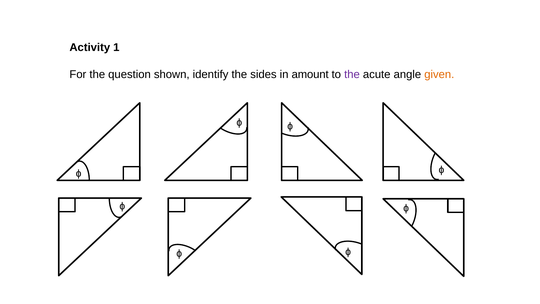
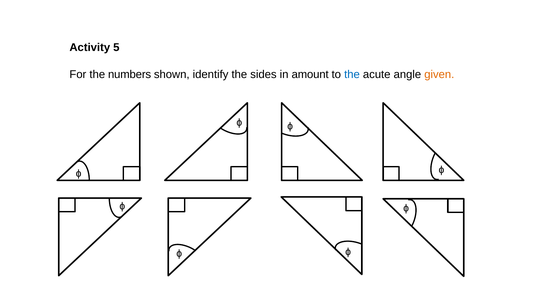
1: 1 -> 5
question: question -> numbers
the at (352, 75) colour: purple -> blue
